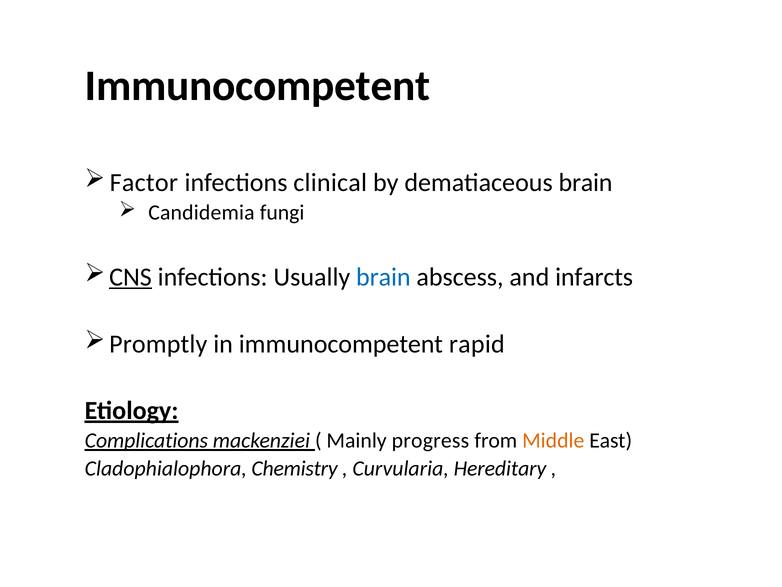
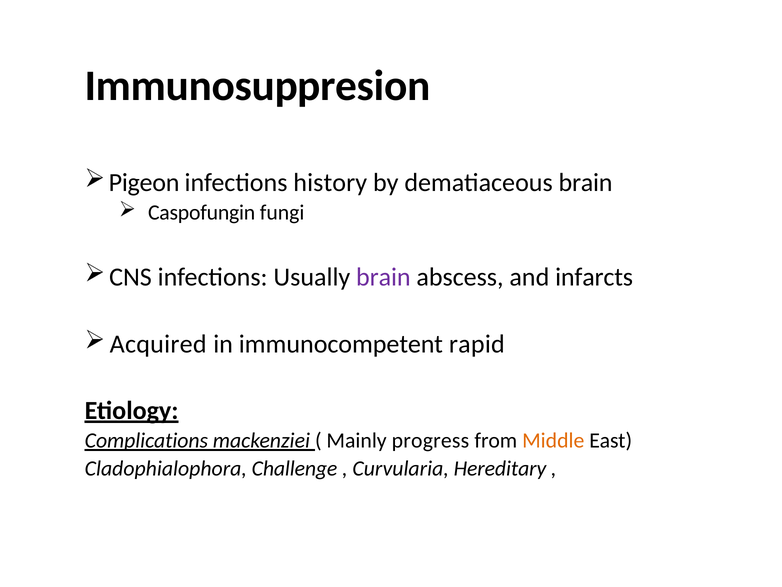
Immunocompetent at (258, 86): Immunocompetent -> Immunosuppresion
Factor: Factor -> Pigeon
clinical: clinical -> history
Candidemia: Candidemia -> Caspofungin
CNS underline: present -> none
brain at (383, 277) colour: blue -> purple
Promptly: Promptly -> Acquired
Chemistry: Chemistry -> Challenge
